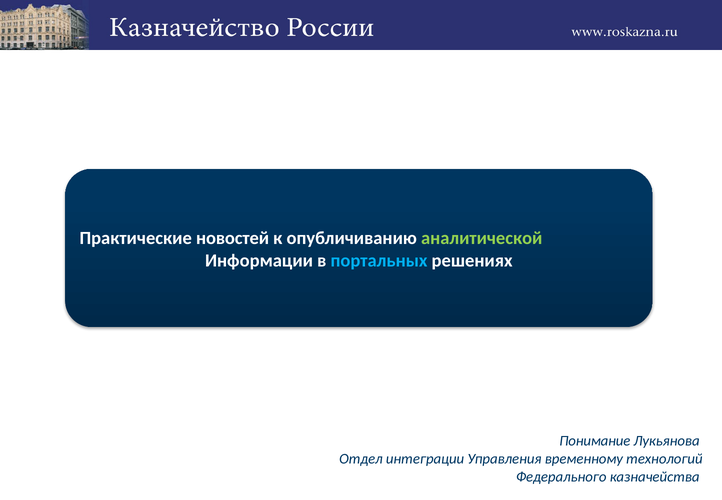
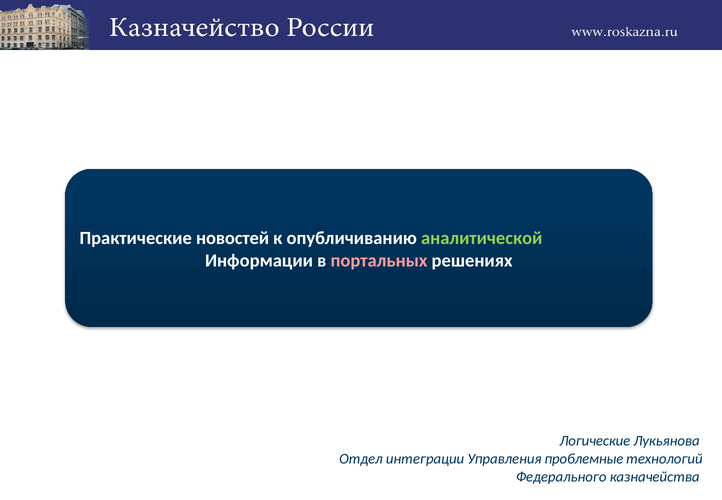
портальных colour: light blue -> pink
Понимание: Понимание -> Логические
временному: временному -> проблемные
